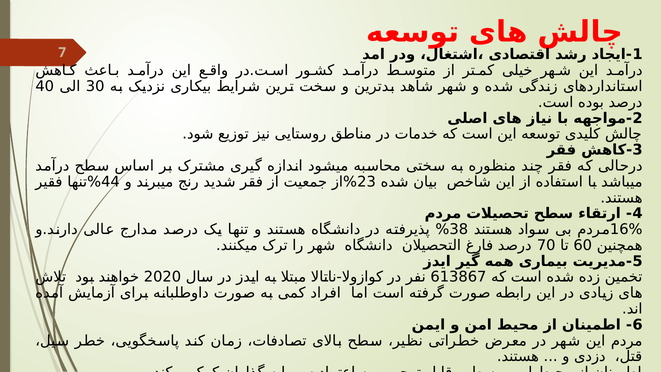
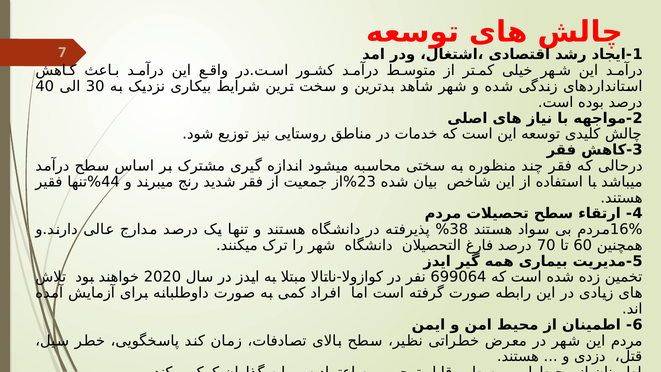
613867: 613867 -> 699064
